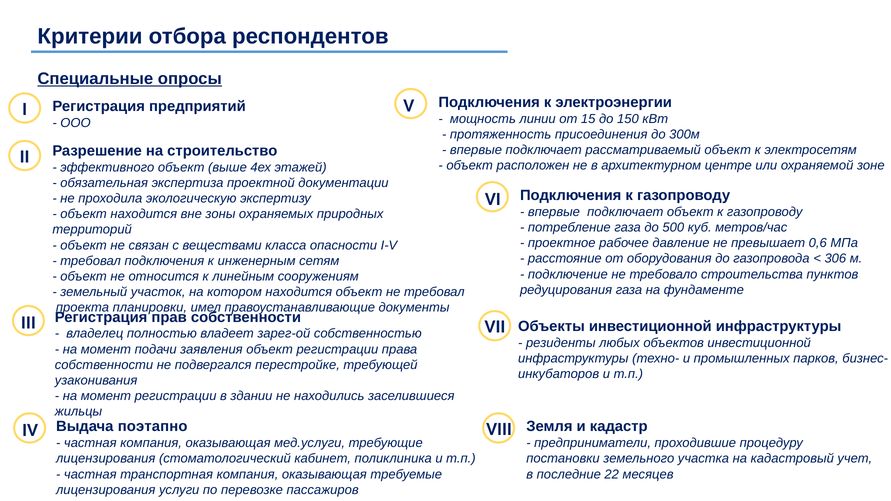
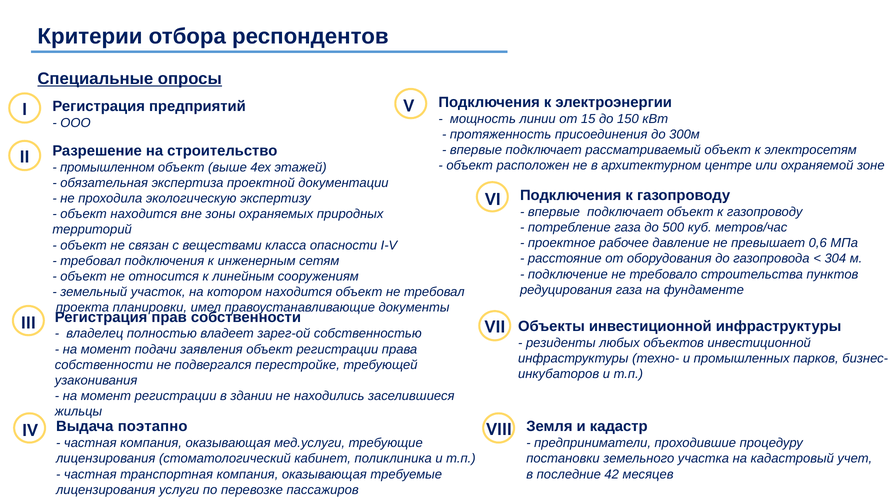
эффективного: эффективного -> промышленном
306: 306 -> 304
22: 22 -> 42
